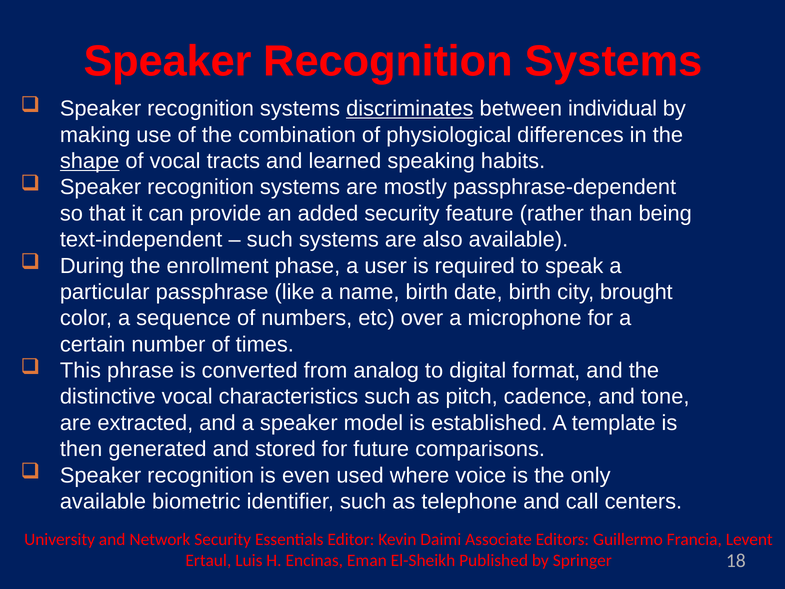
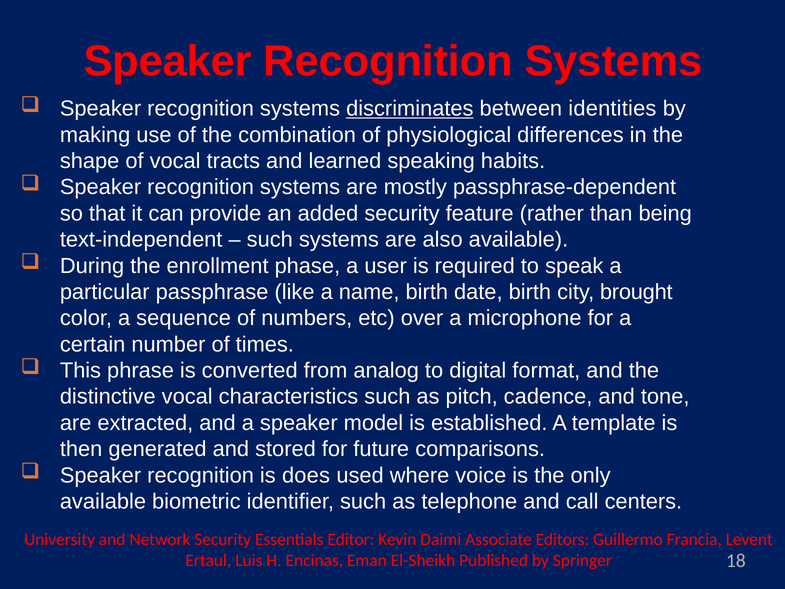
individual: individual -> identities
shape underline: present -> none
even: even -> does
